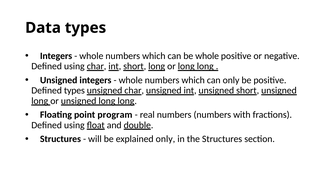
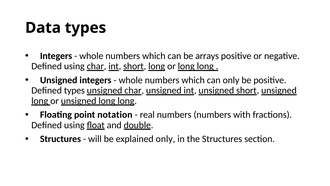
be whole: whole -> arrays
program: program -> notation
